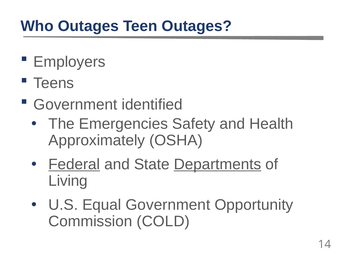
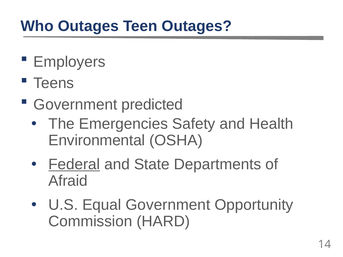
identified: identified -> predicted
Approximately: Approximately -> Environmental
Departments underline: present -> none
Living: Living -> Afraid
COLD: COLD -> HARD
